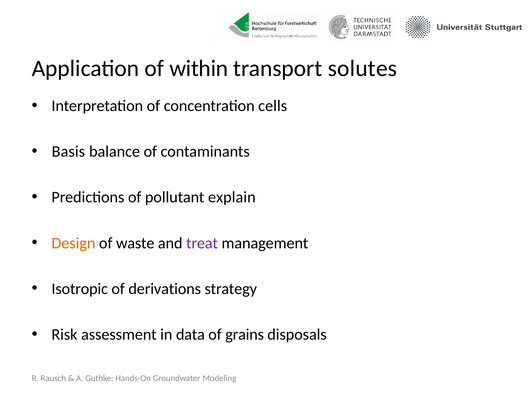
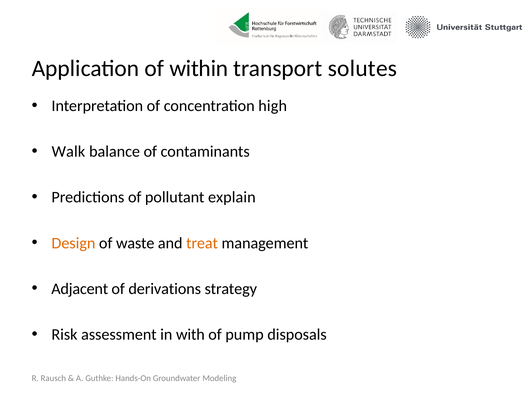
cells: cells -> high
Basis: Basis -> Walk
treat colour: purple -> orange
Isotropic: Isotropic -> Adjacent
data: data -> with
grains: grains -> pump
